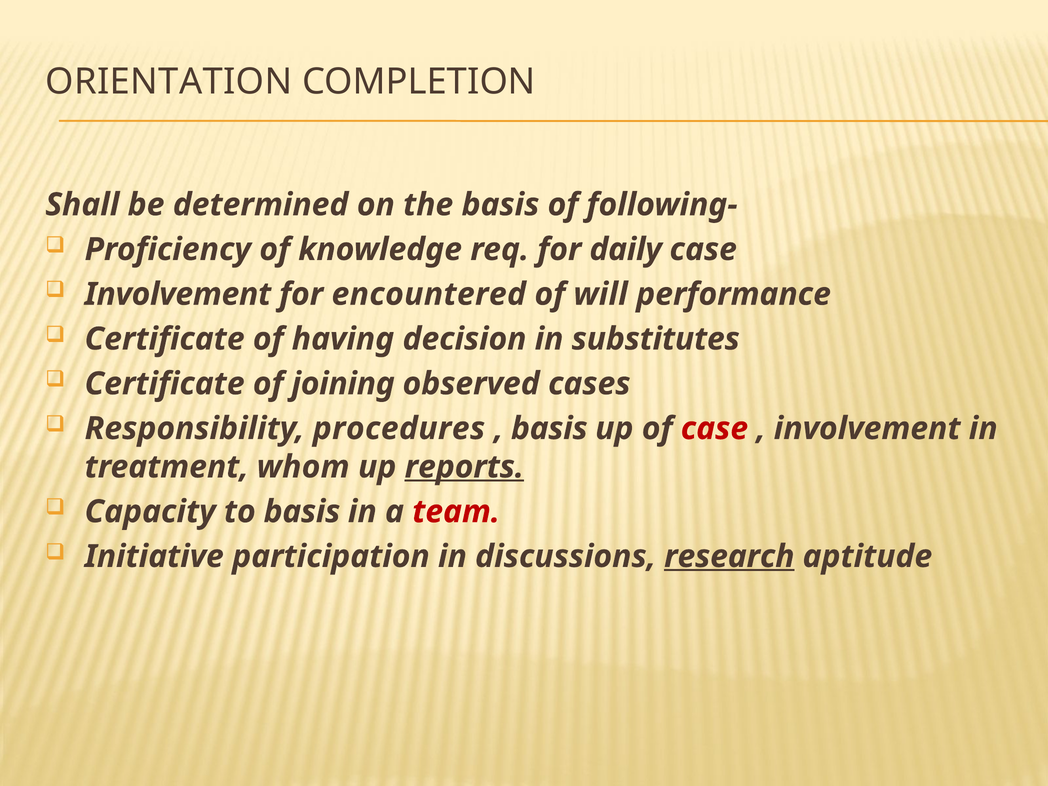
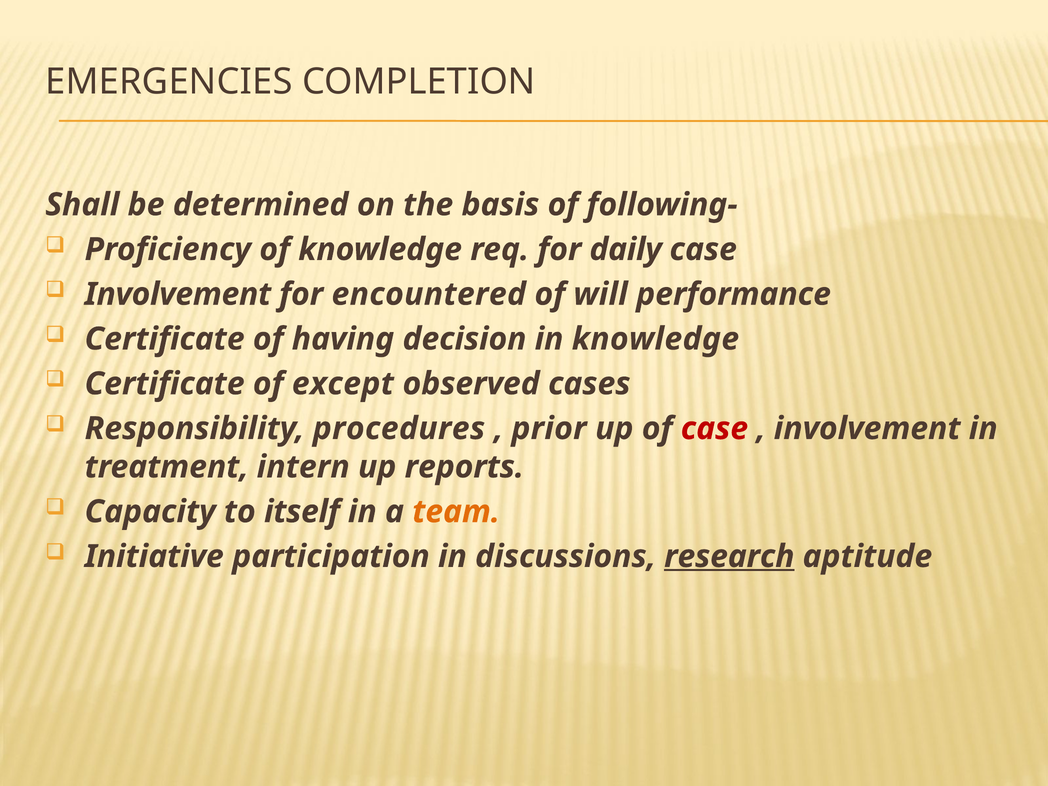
ORIENTATION: ORIENTATION -> EMERGENCIES
in substitutes: substitutes -> knowledge
joining: joining -> except
basis at (549, 429): basis -> prior
whom: whom -> intern
reports underline: present -> none
to basis: basis -> itself
team colour: red -> orange
